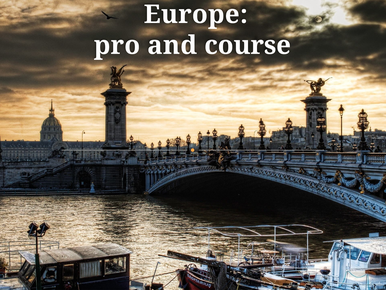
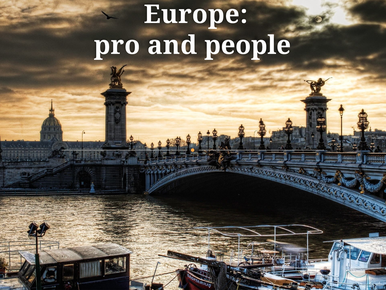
course: course -> people
